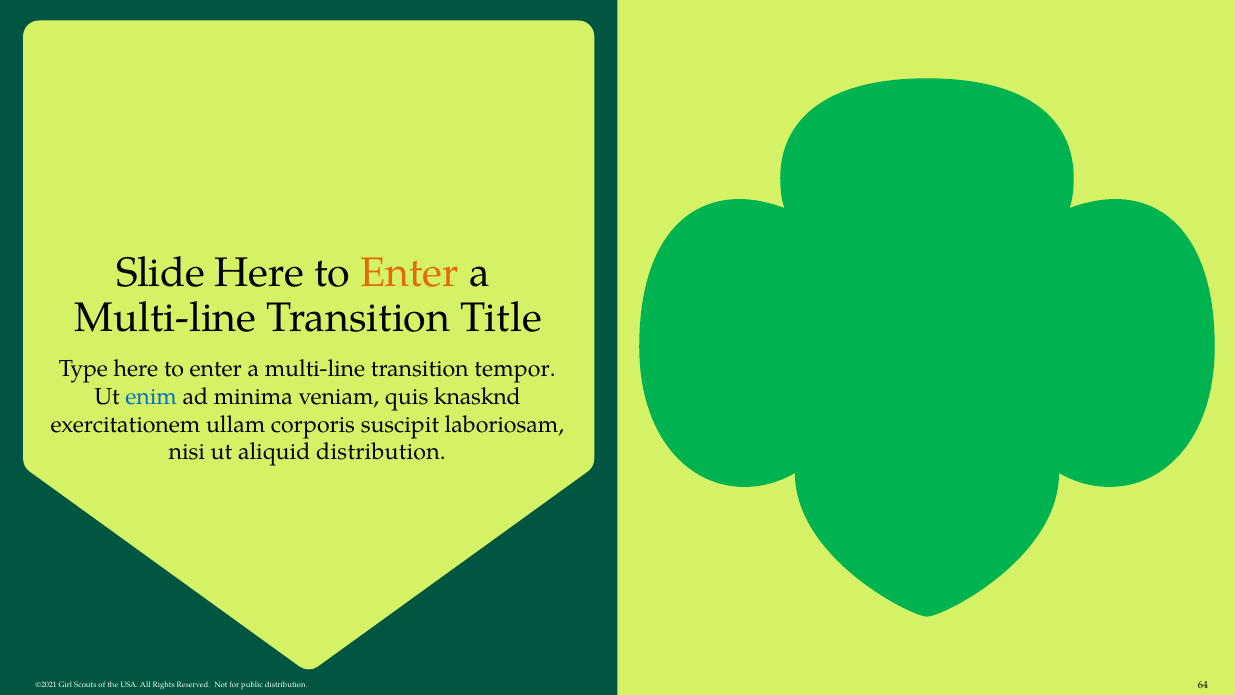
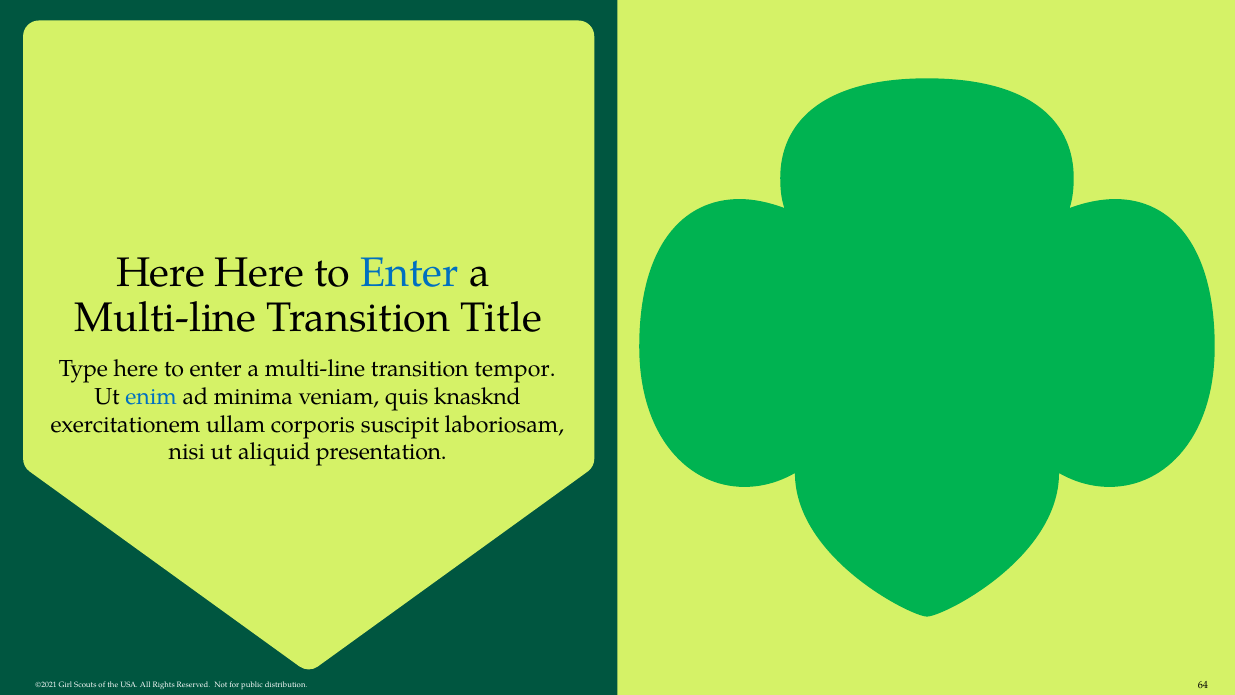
Slide at (160, 273): Slide -> Here
Enter at (410, 273) colour: orange -> blue
aliquid distribution: distribution -> presentation
